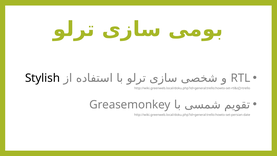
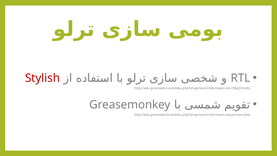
Stylish colour: black -> red
